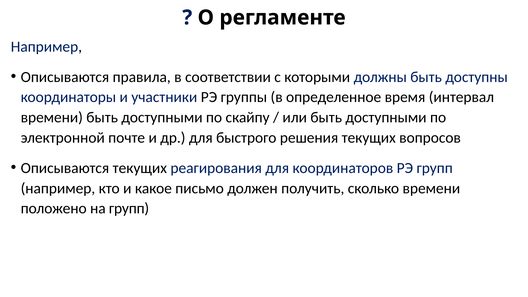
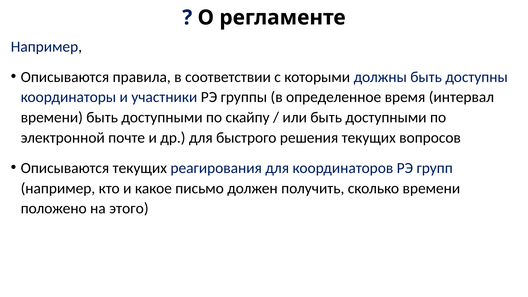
на групп: групп -> этого
